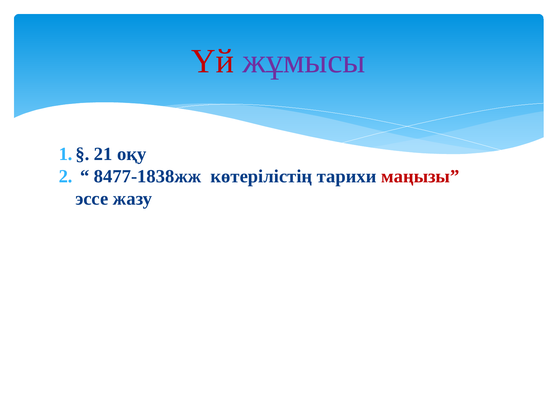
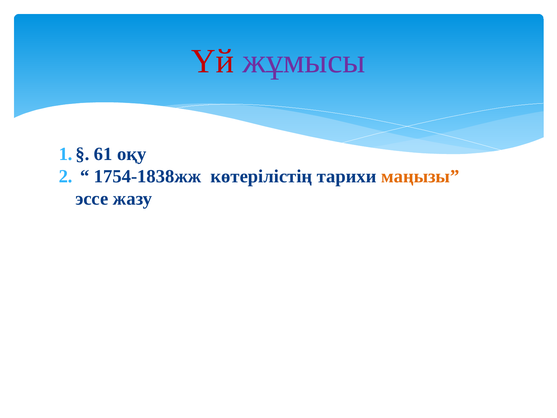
21: 21 -> 61
8477-1838жж: 8477-1838жж -> 1754-1838жж
маңызы colour: red -> orange
